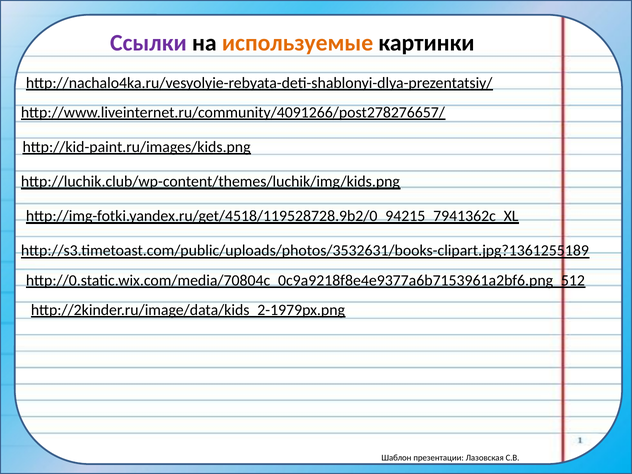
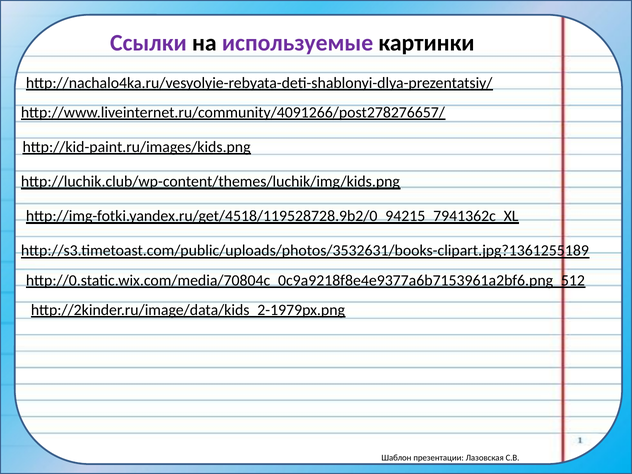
используемые colour: orange -> purple
